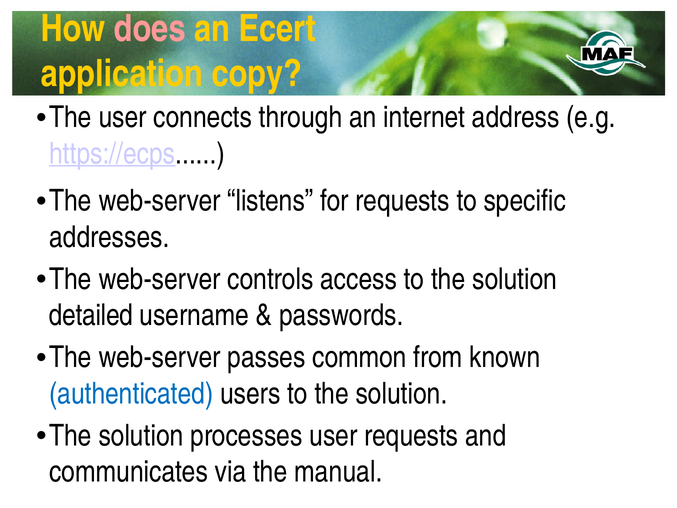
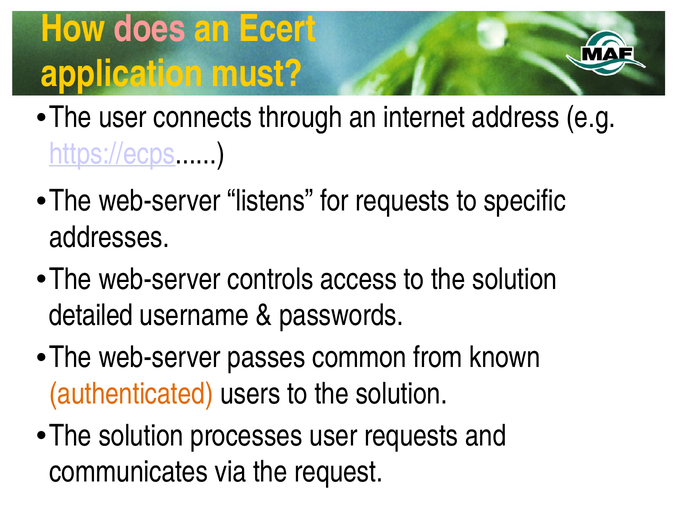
copy: copy -> must
authenticated colour: blue -> orange
manual: manual -> request
